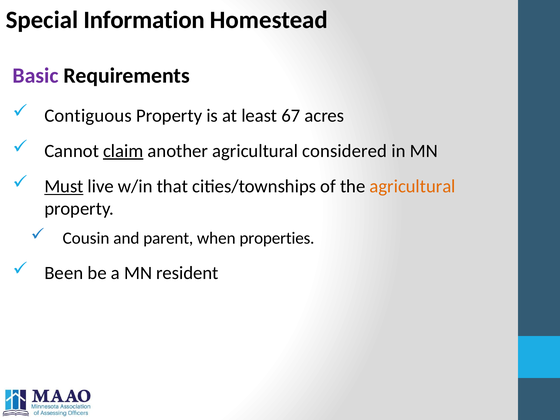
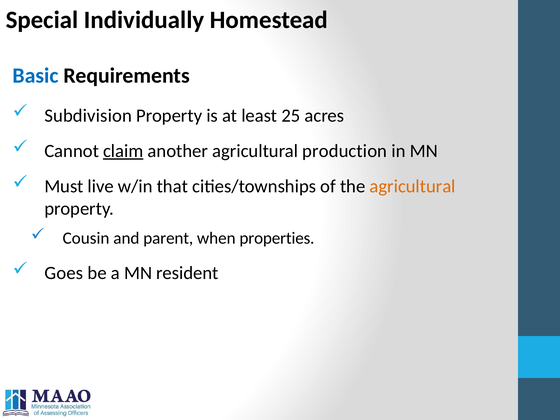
Information: Information -> Individually
Basic colour: purple -> blue
Contiguous: Contiguous -> Subdivision
67: 67 -> 25
considered: considered -> production
Must underline: present -> none
Been: Been -> Goes
